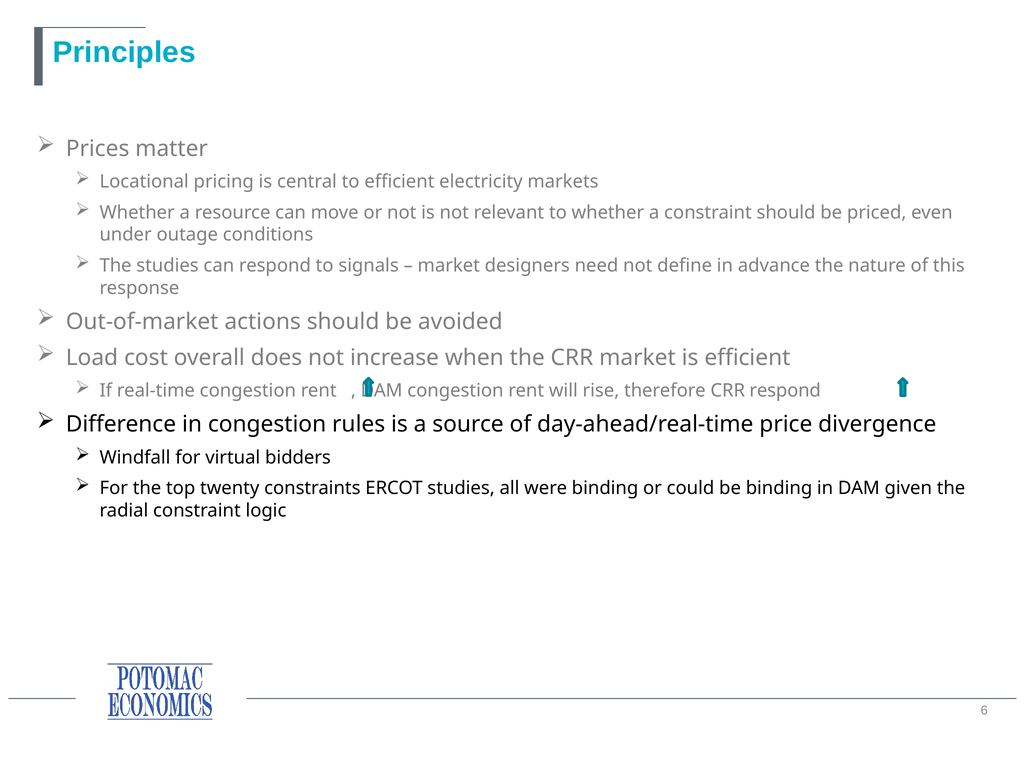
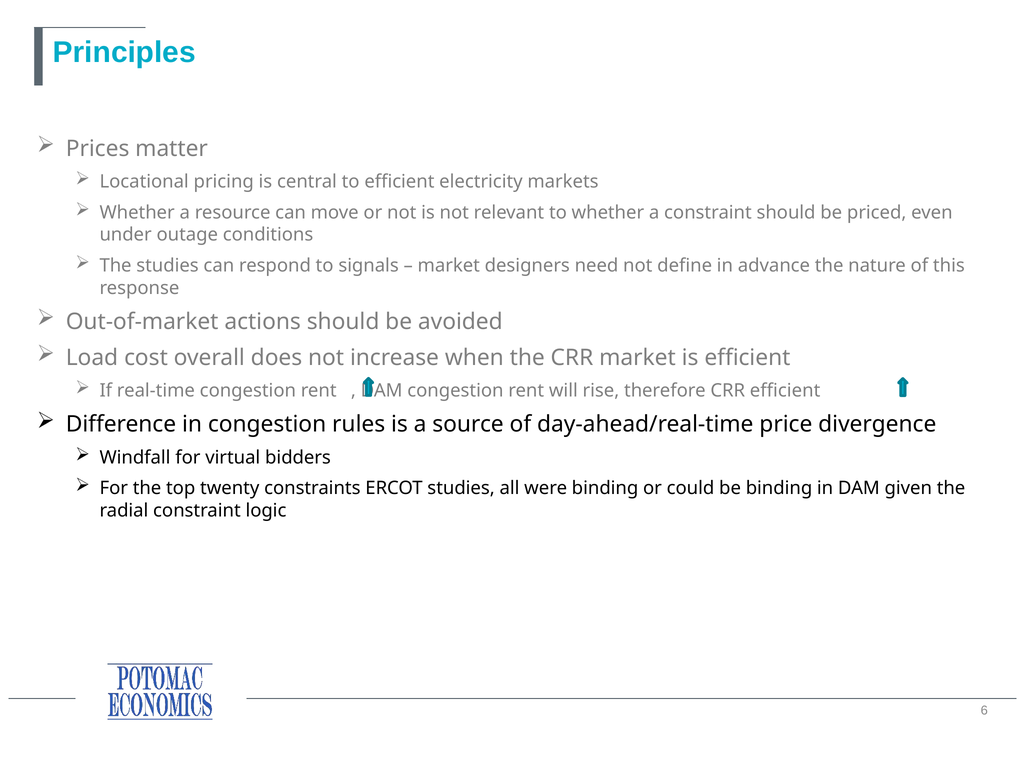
CRR respond: respond -> efficient
